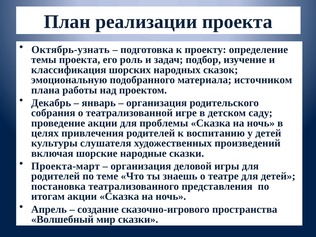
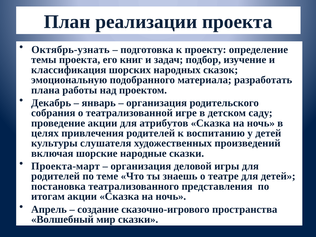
роль: роль -> книг
источником: источником -> разработать
проблемы: проблемы -> атрибутов
